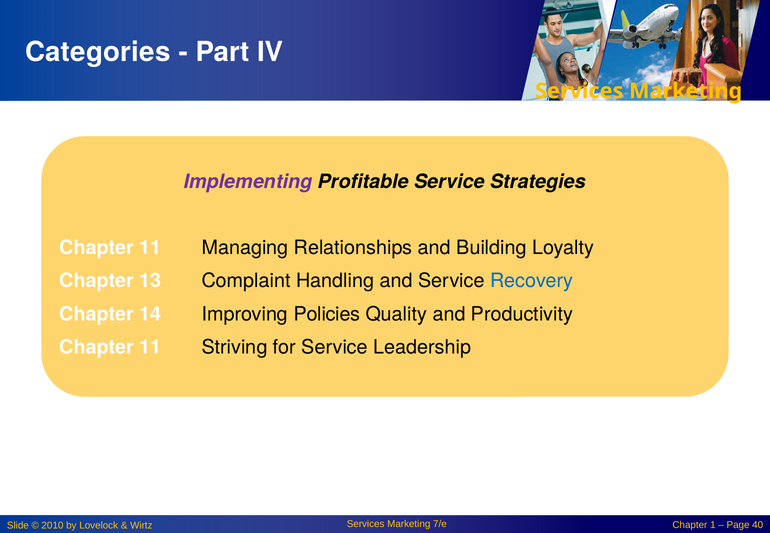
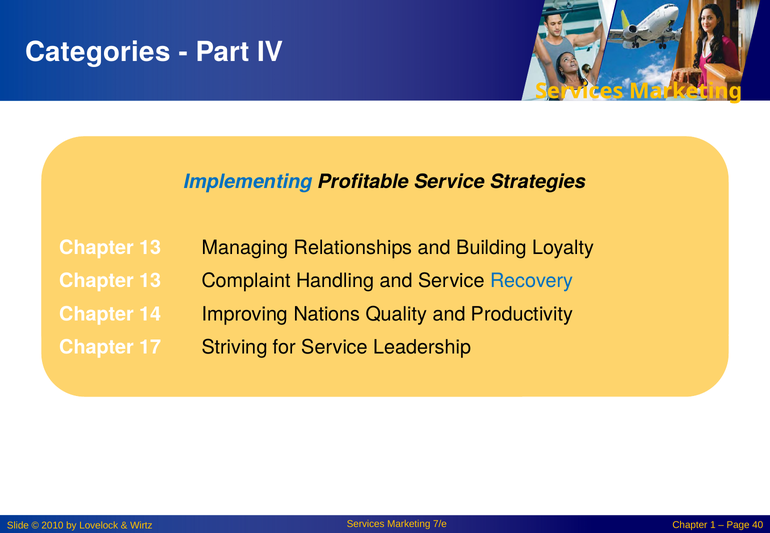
Implementing colour: purple -> blue
11 at (150, 248): 11 -> 13
Policies: Policies -> Nations
11 at (150, 347): 11 -> 17
